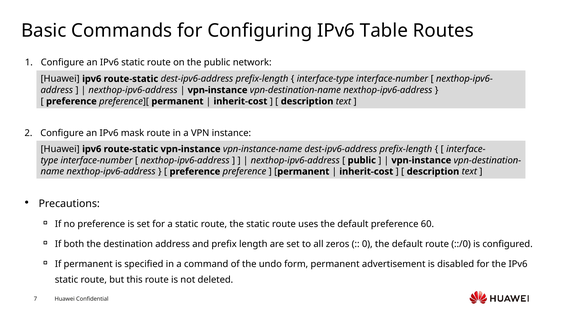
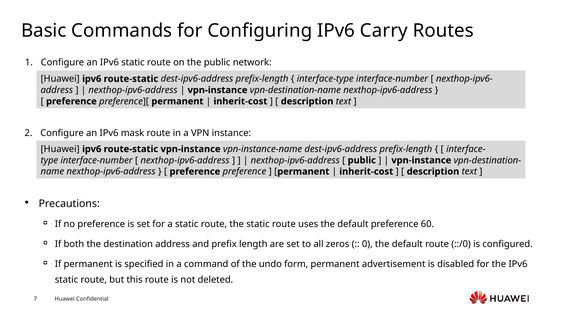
Table: Table -> Carry
